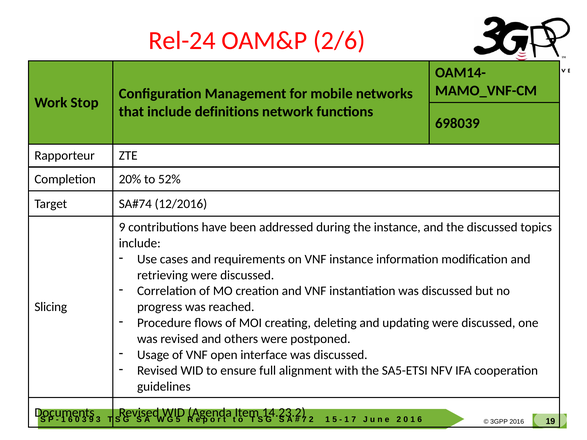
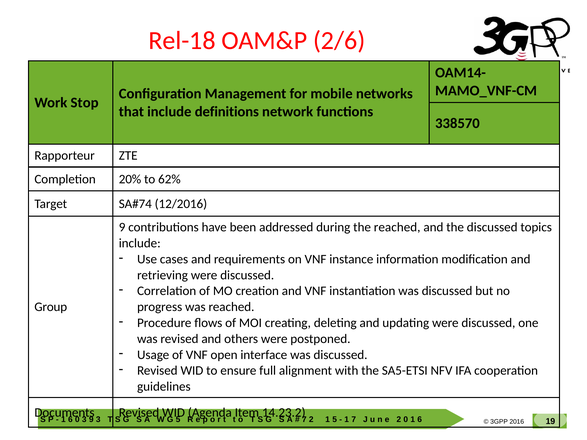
Rel-24: Rel-24 -> Rel-18
698039: 698039 -> 338570
52%: 52% -> 62%
the instance: instance -> reached
Slicing: Slicing -> Group
